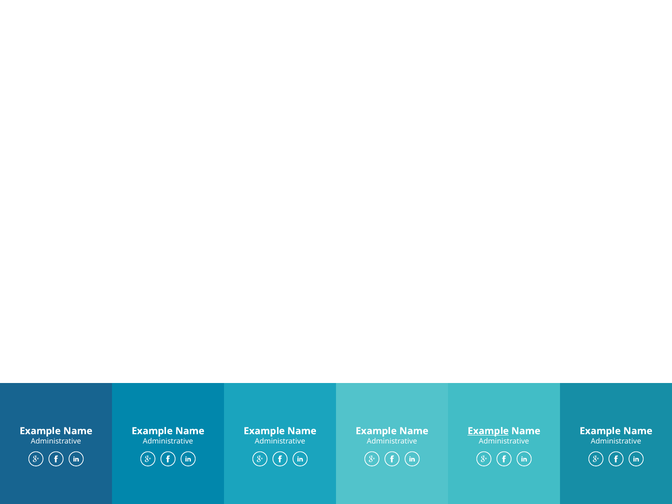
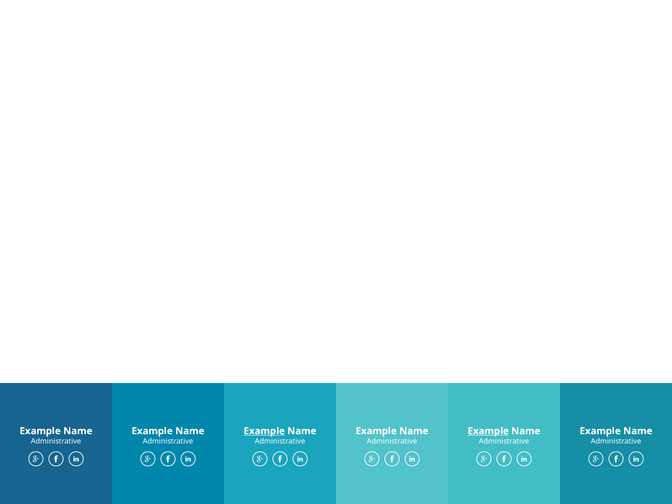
Example at (264, 431) underline: none -> present
